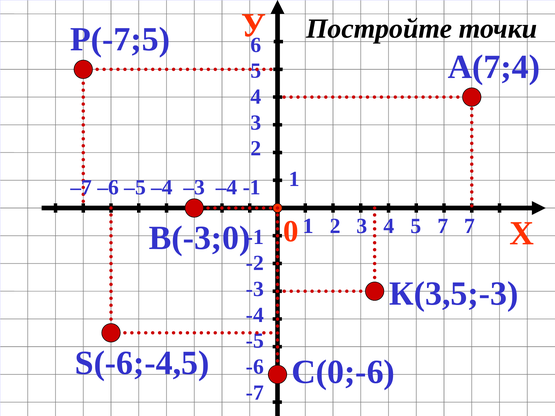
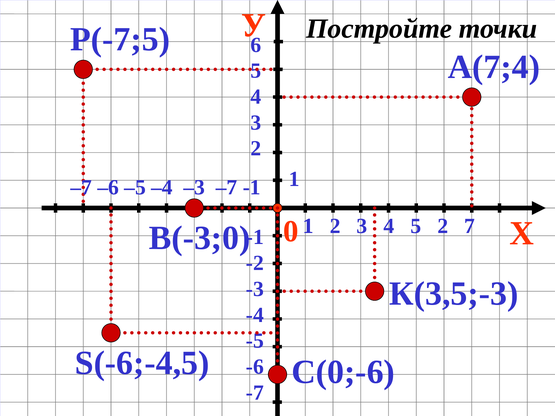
–3 –4: –4 -> –7
5 7: 7 -> 2
